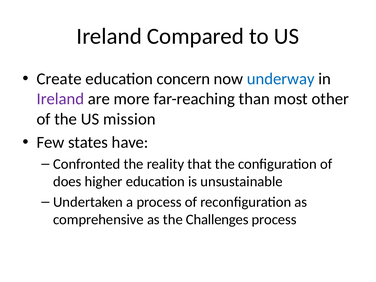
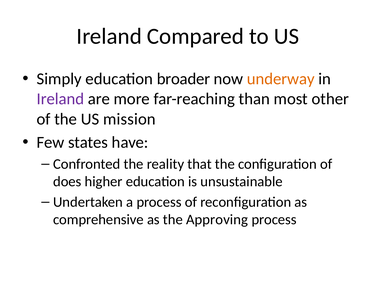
Create: Create -> Simply
concern: concern -> broader
underway colour: blue -> orange
Challenges: Challenges -> Approving
